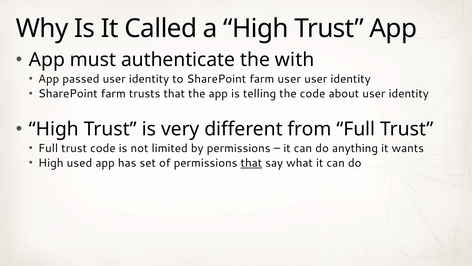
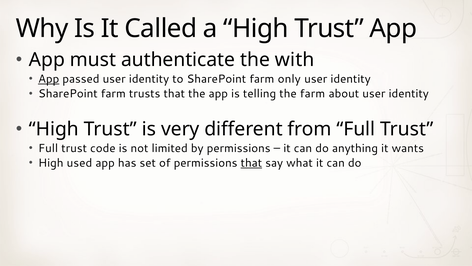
App at (49, 79) underline: none -> present
farm user: user -> only
the code: code -> farm
